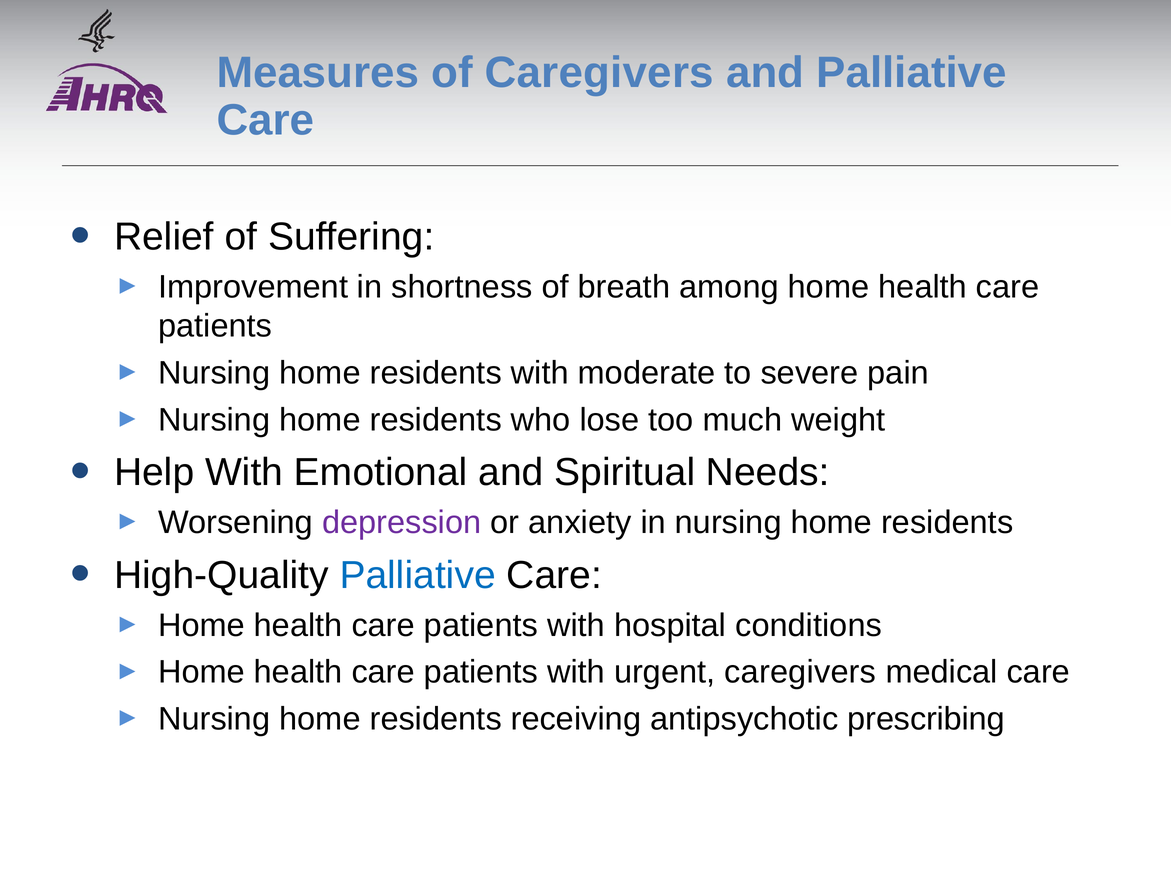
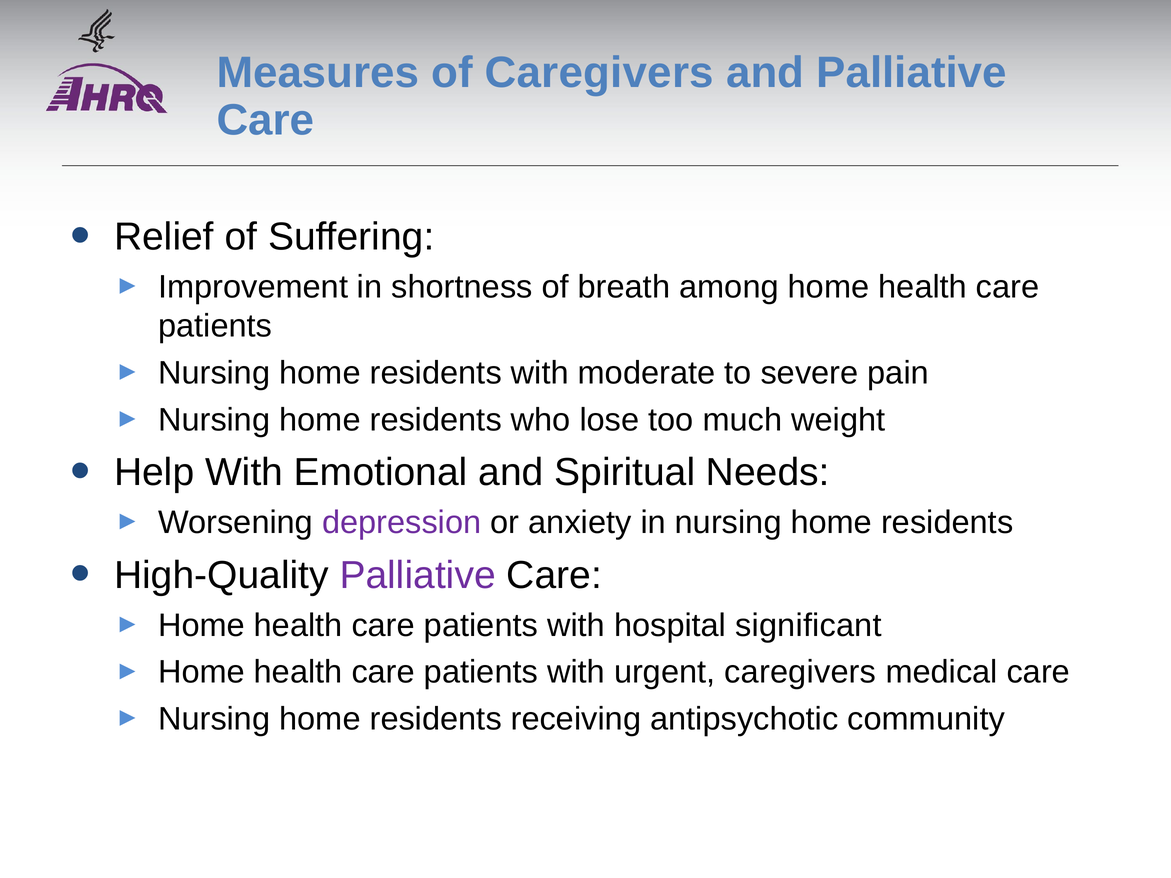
Palliative at (418, 575) colour: blue -> purple
conditions: conditions -> significant
prescribing: prescribing -> community
